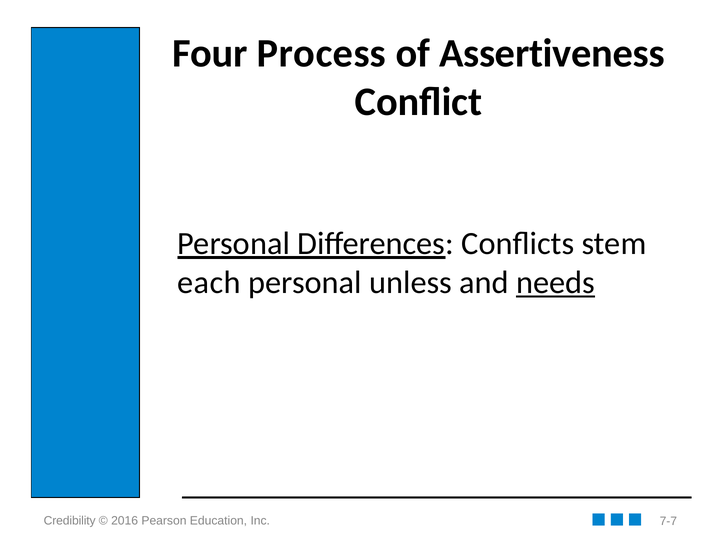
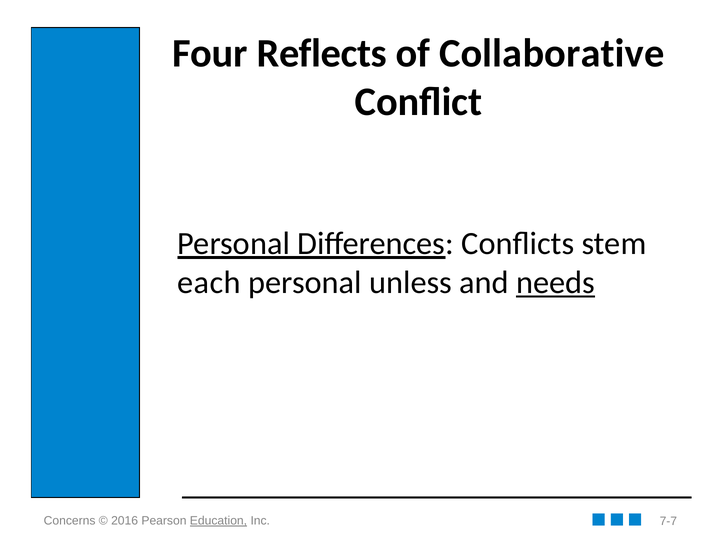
Process: Process -> Reflects
Assertiveness: Assertiveness -> Collaborative
Credibility: Credibility -> Concerns
Education underline: none -> present
